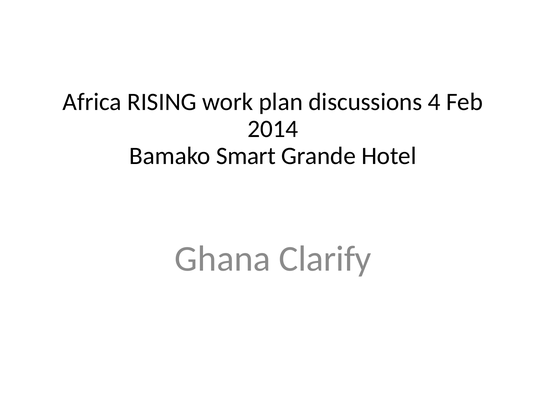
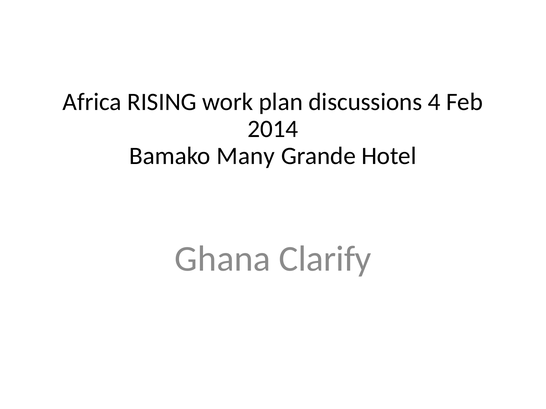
Smart: Smart -> Many
